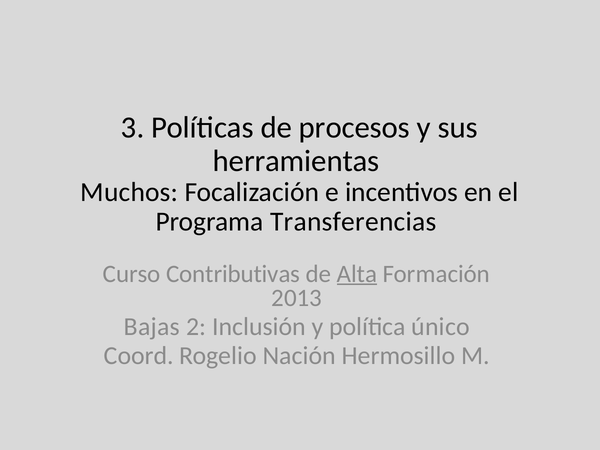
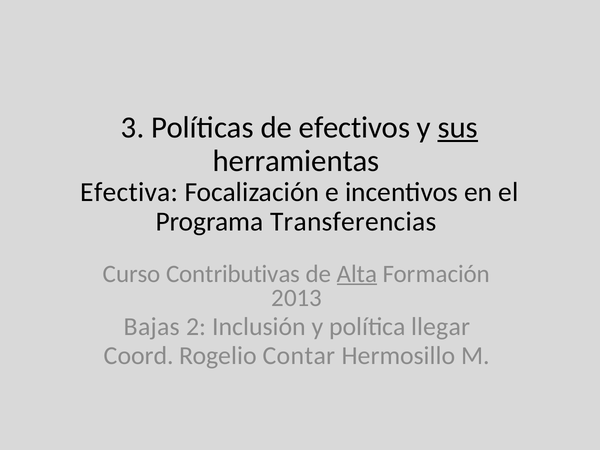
procesos: procesos -> efectivos
sus underline: none -> present
Muchos: Muchos -> Efectiva
único: único -> llegar
Nación: Nación -> Contar
